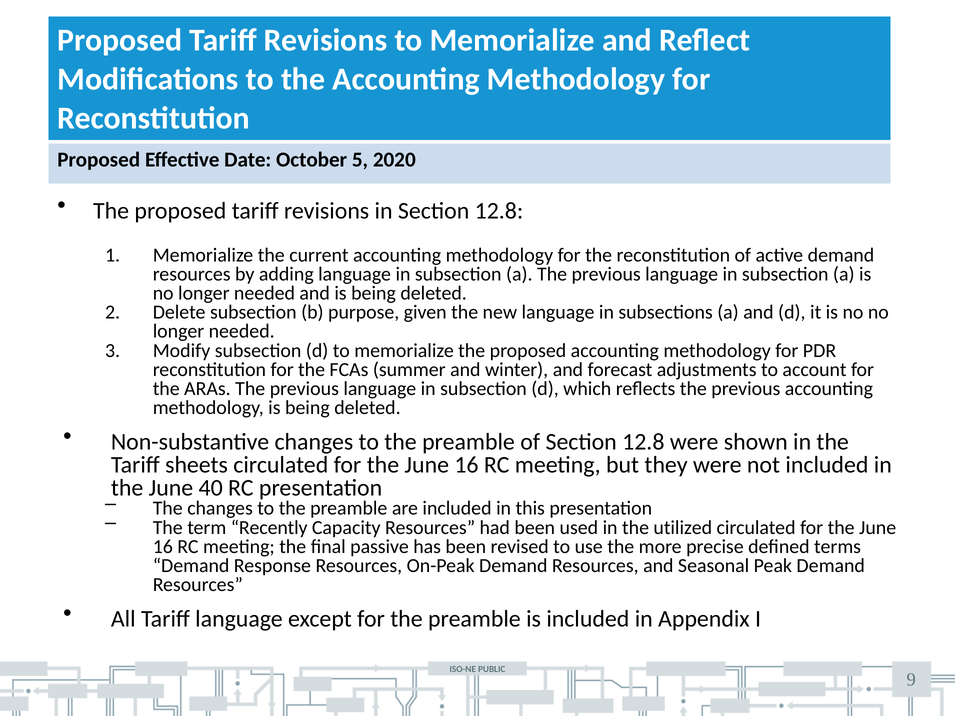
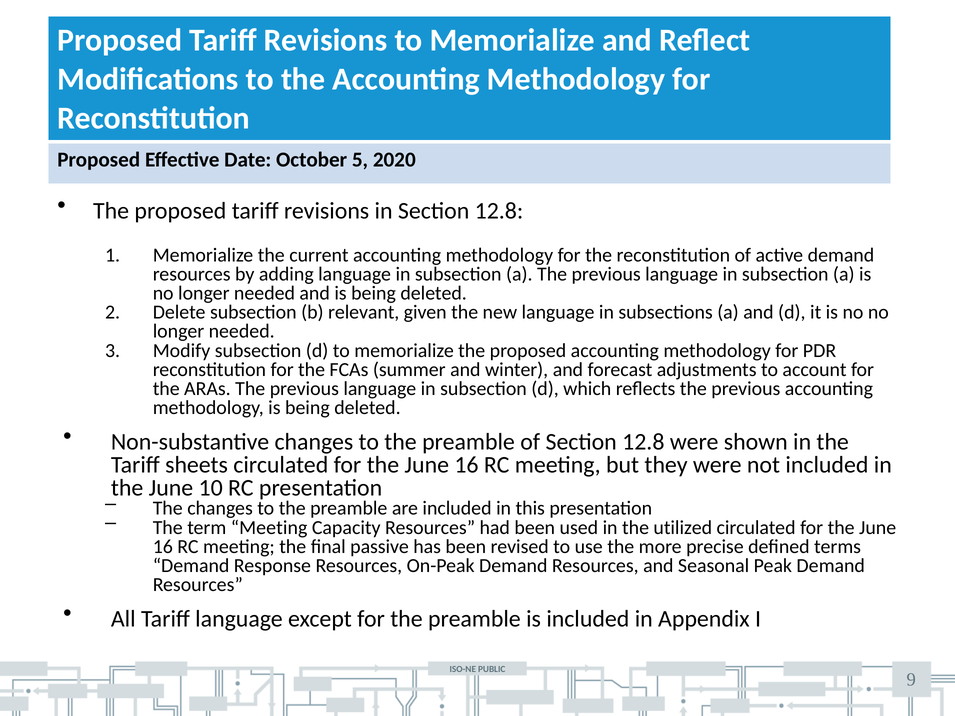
purpose: purpose -> relevant
40: 40 -> 10
term Recently: Recently -> Meeting
